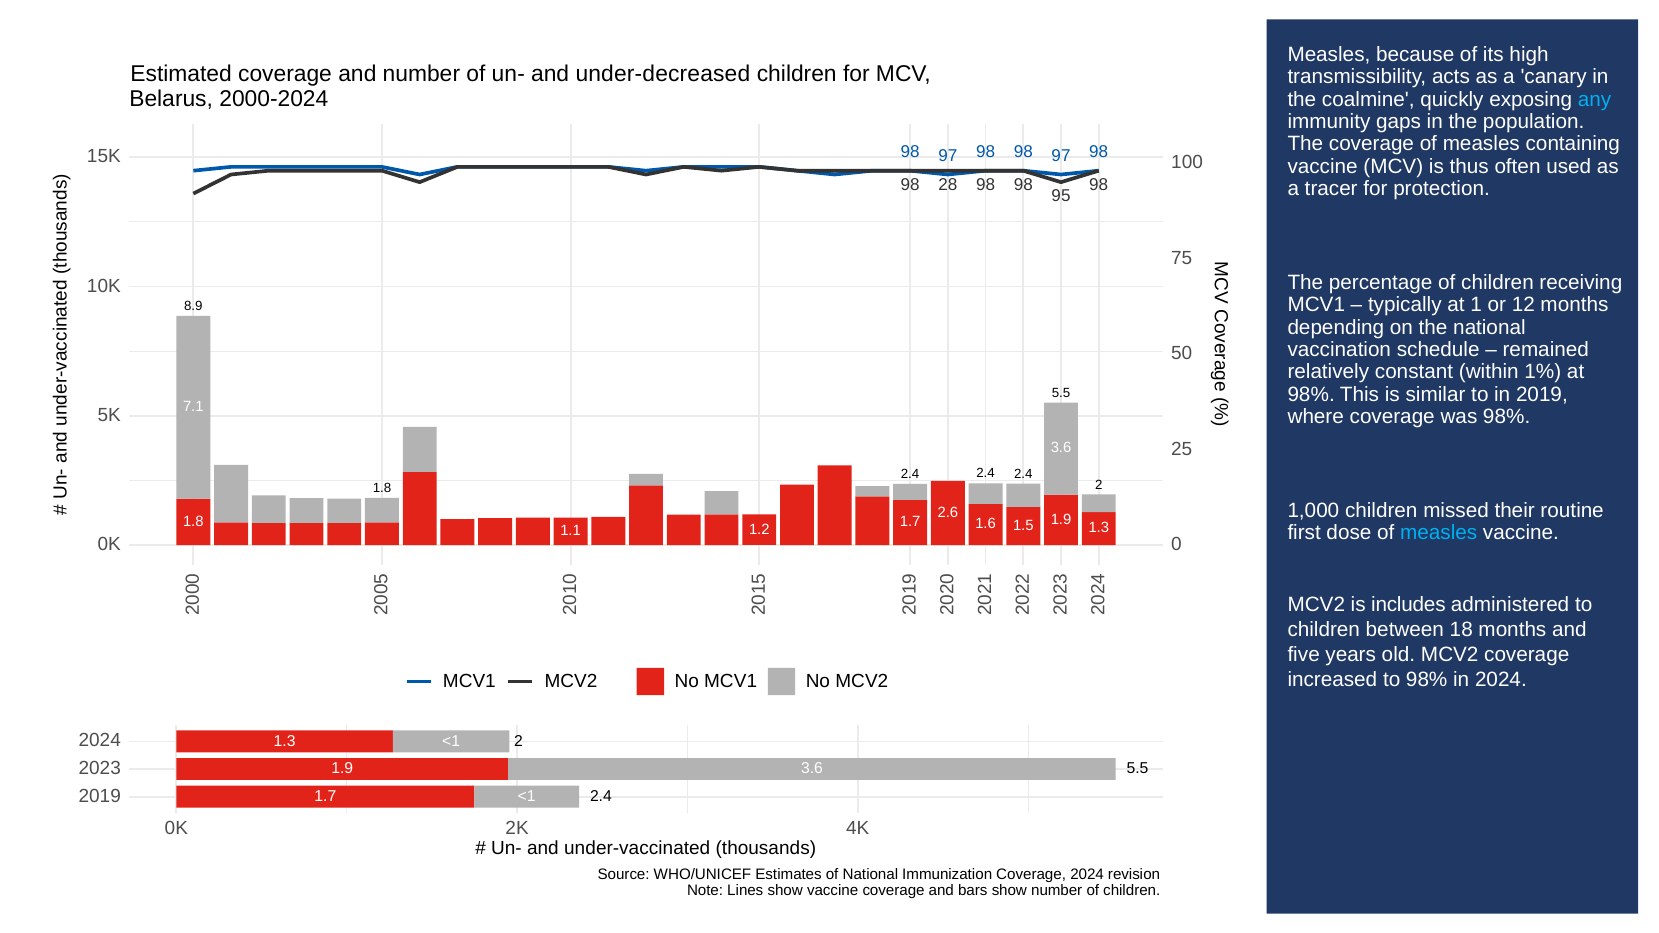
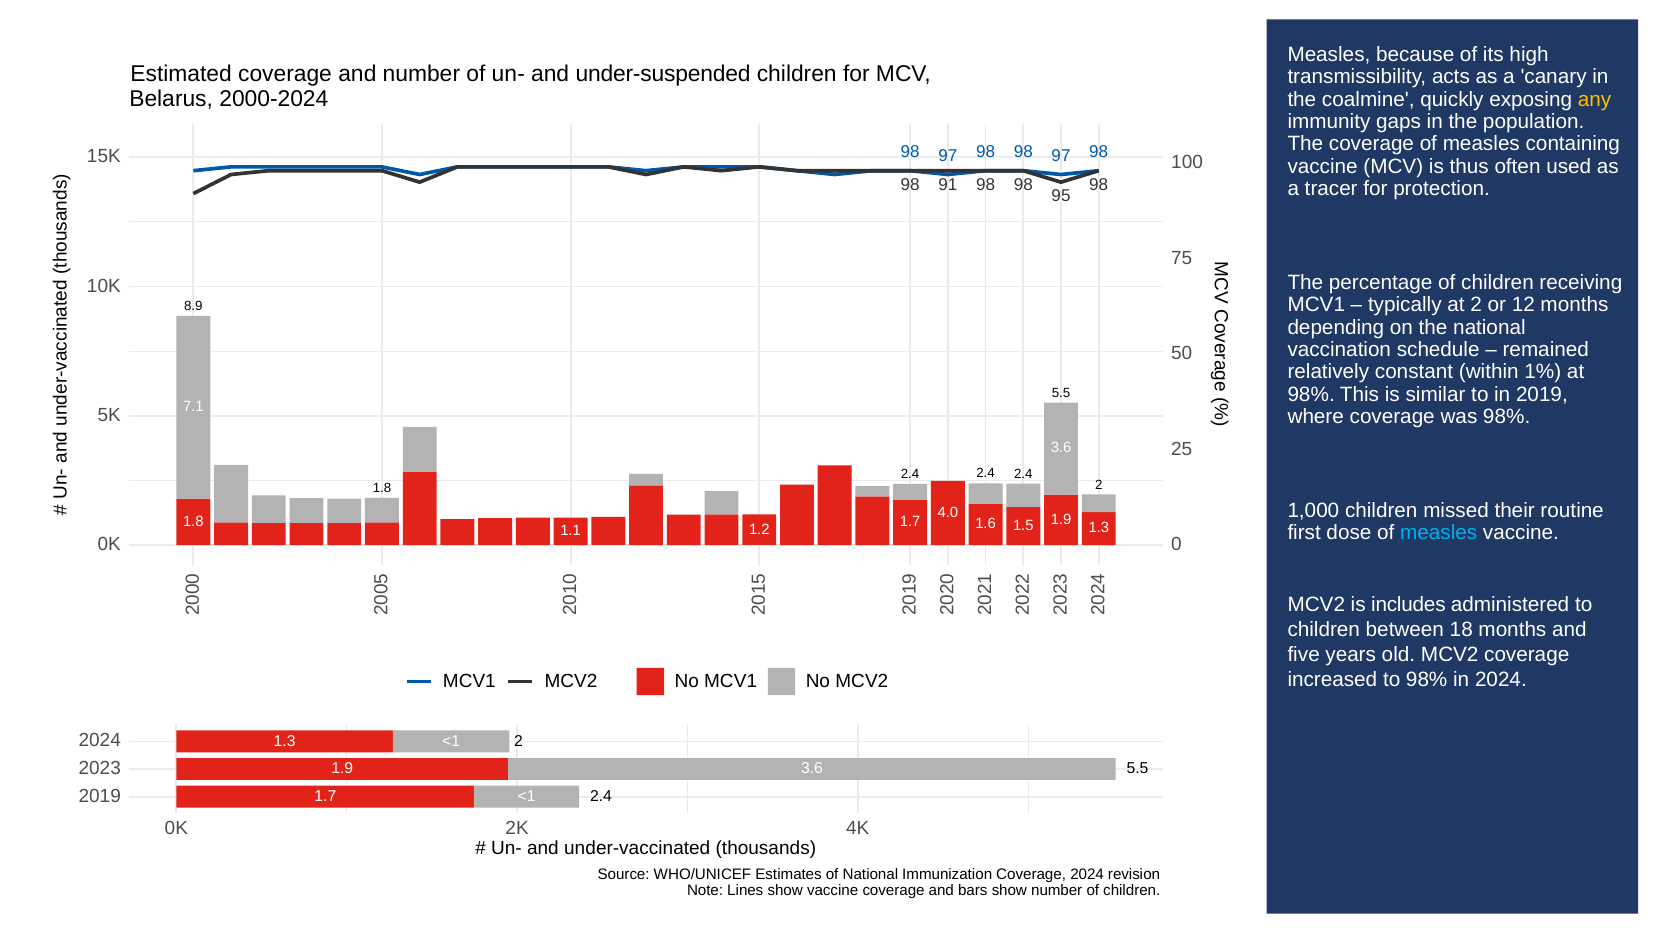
under-decreased: under-decreased -> under-suspended
any colour: light blue -> yellow
28: 28 -> 91
at 1: 1 -> 2
2.6: 2.6 -> 4.0
